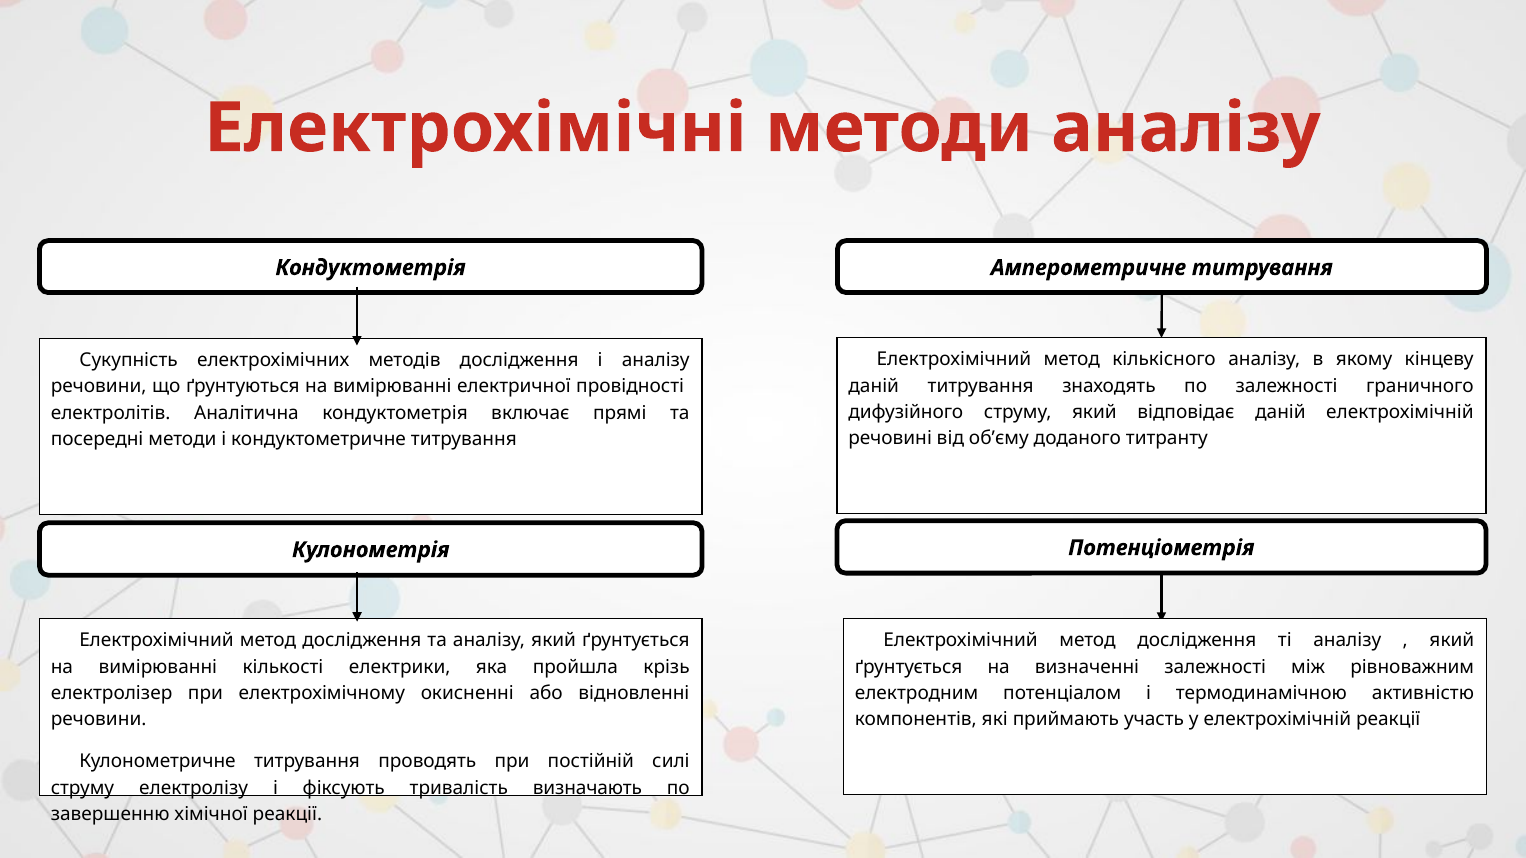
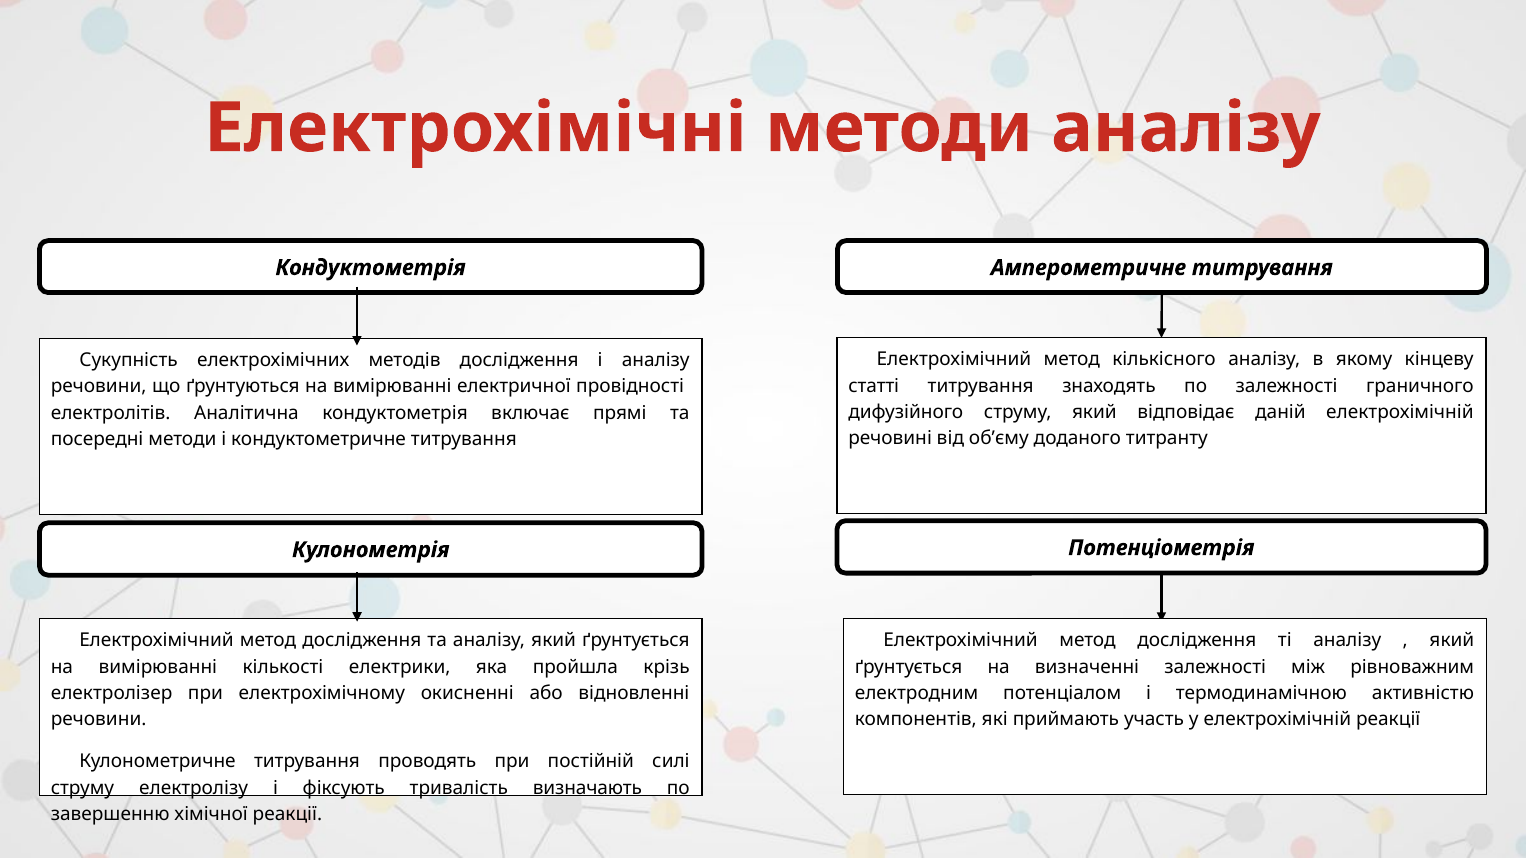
даній at (874, 386): даній -> статті
